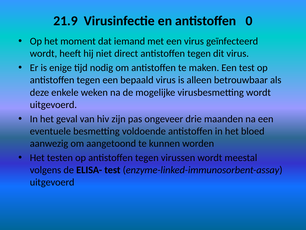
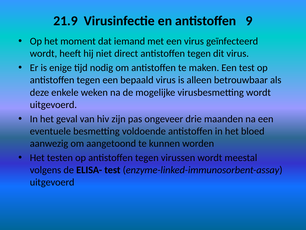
0: 0 -> 9
